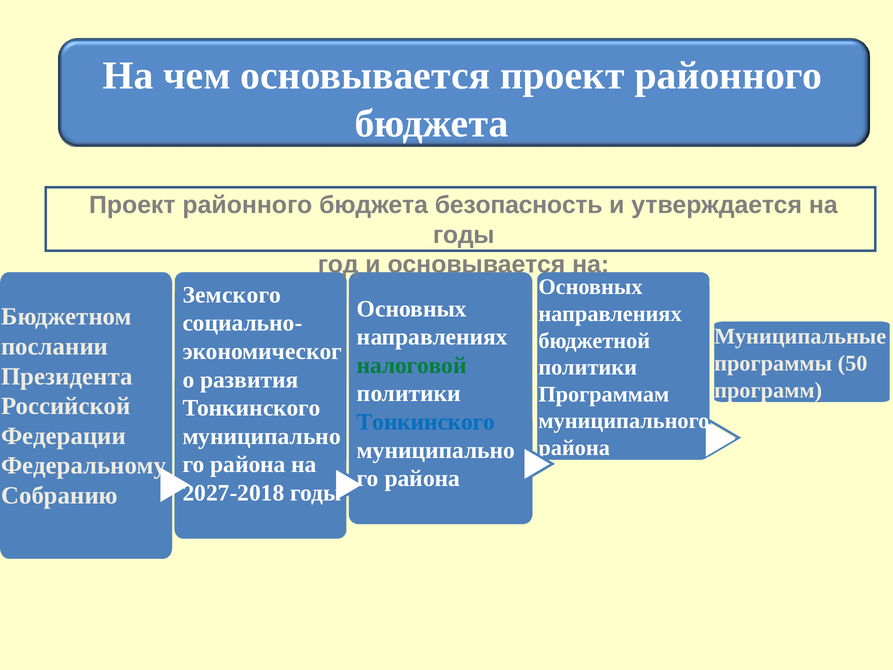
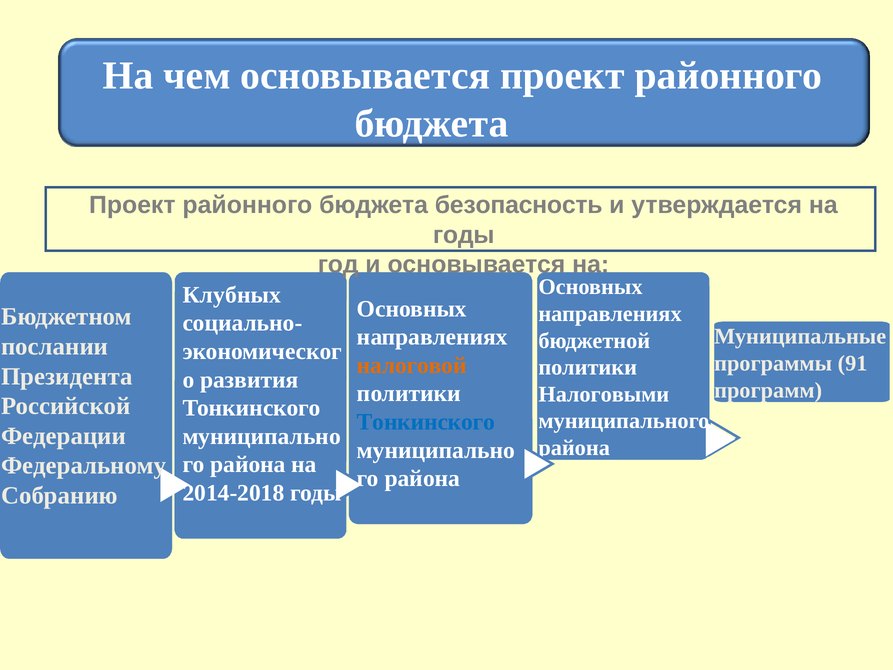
Земского: Земского -> Клубных
50: 50 -> 91
налоговой colour: green -> orange
Программам: Программам -> Налоговыми
2027-2018: 2027-2018 -> 2014-2018
